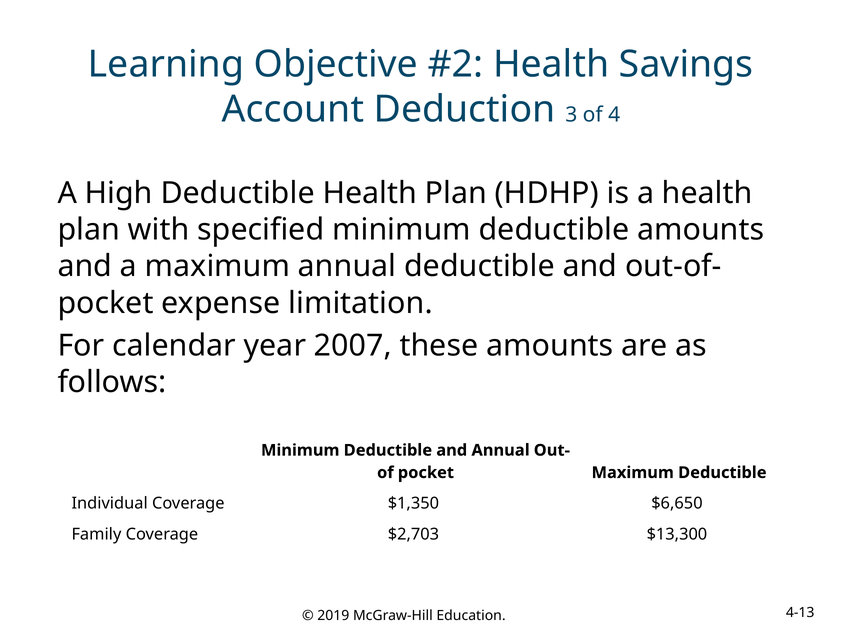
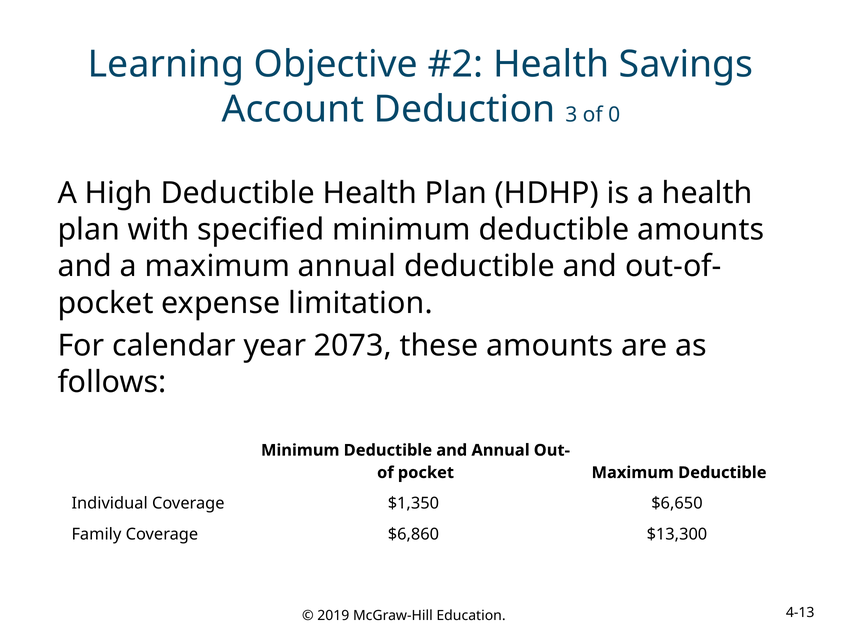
4: 4 -> 0
2007: 2007 -> 2073
$2,703: $2,703 -> $6,860
